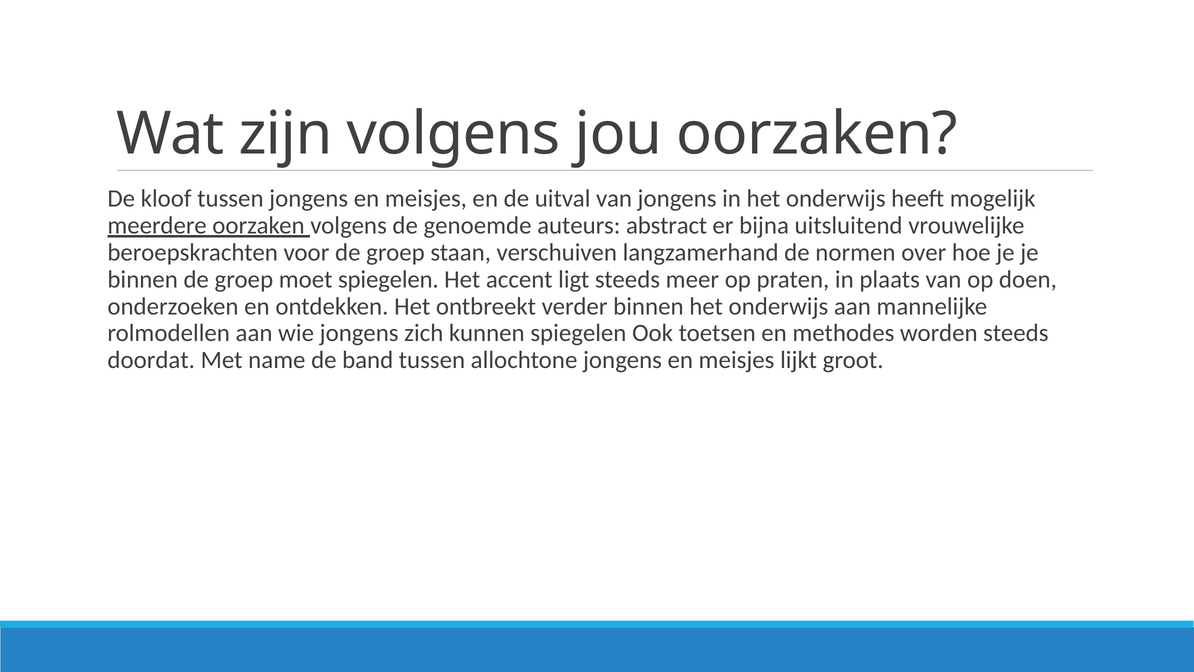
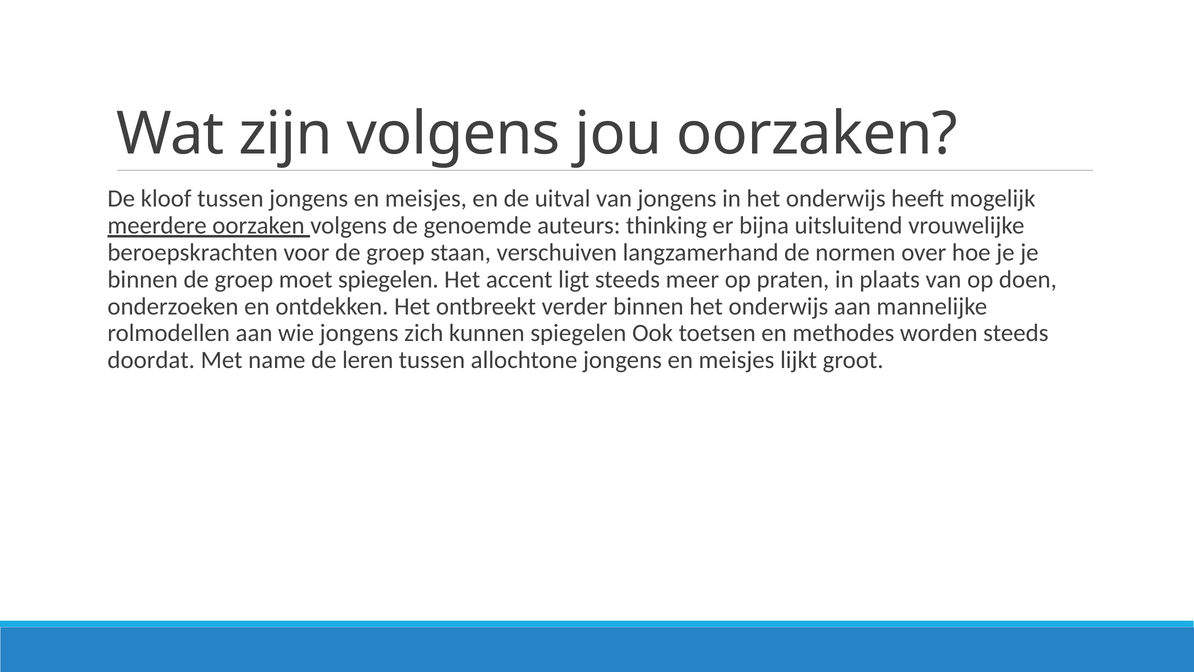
abstract: abstract -> thinking
band: band -> leren
